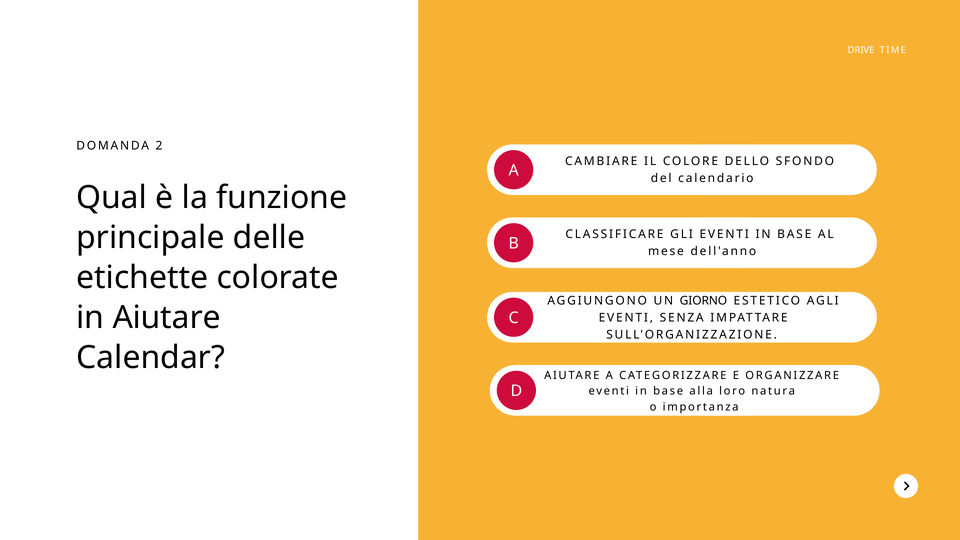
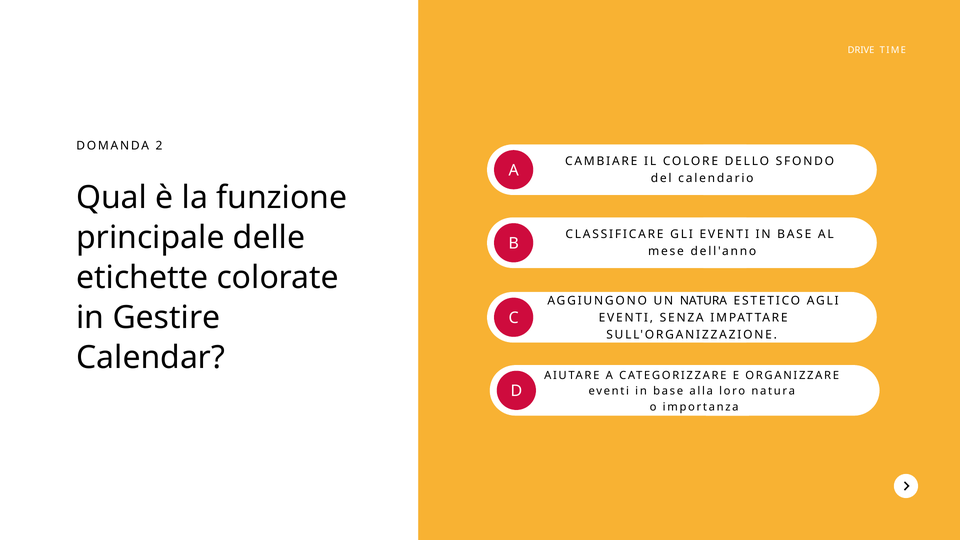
UN GIORNO: GIORNO -> NATURA
in Aiutare: Aiutare -> Gestire
